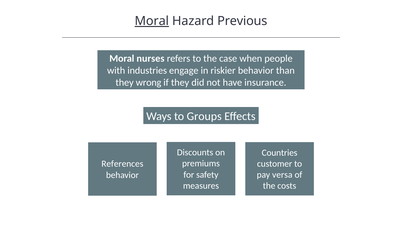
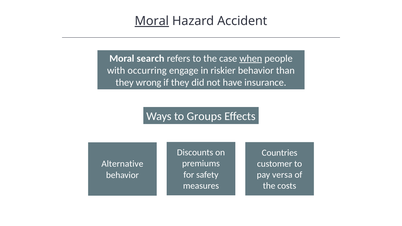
Previous: Previous -> Accident
nurses: nurses -> search
when underline: none -> present
industries: industries -> occurring
References: References -> Alternative
